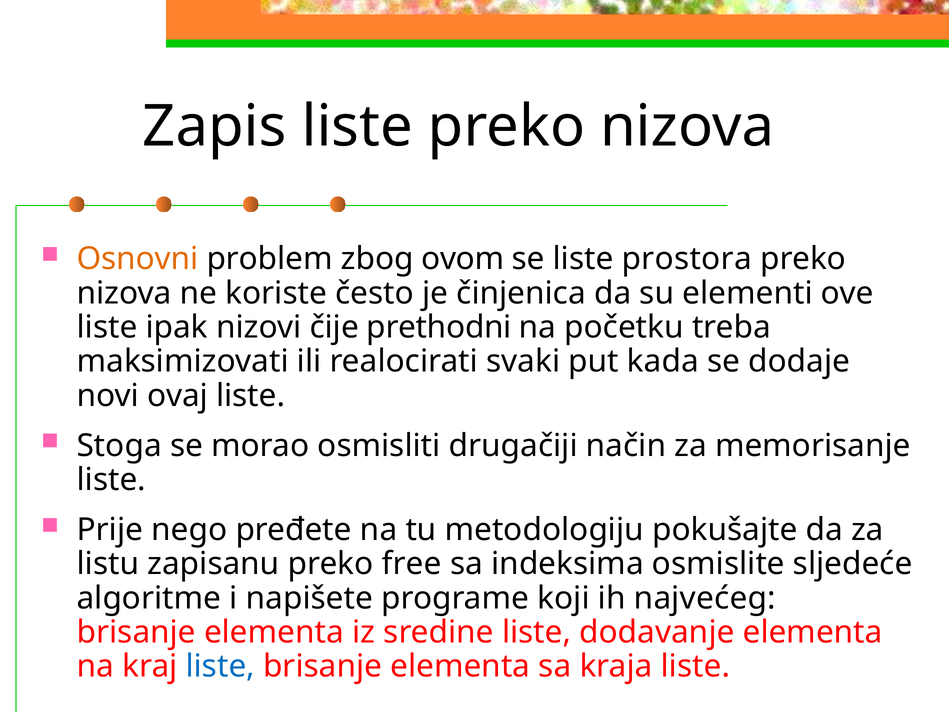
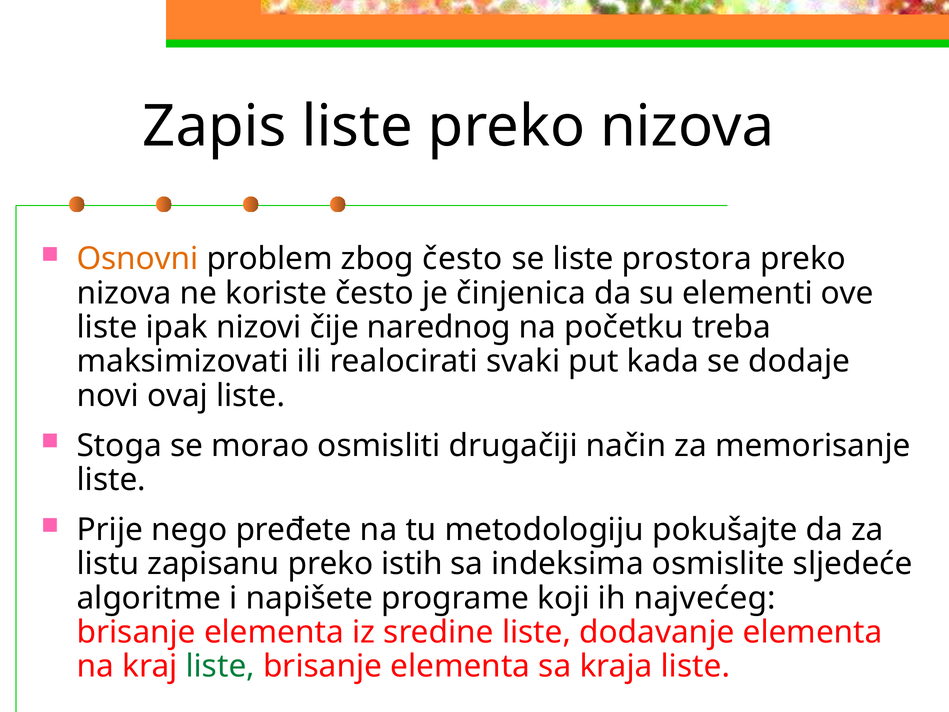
zbog ovom: ovom -> često
prethodni: prethodni -> narednog
free: free -> istih
liste at (220, 666) colour: blue -> green
